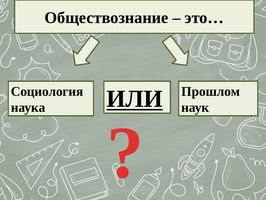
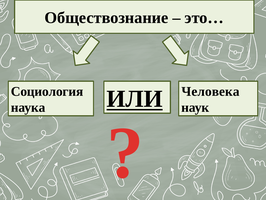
Прошлом: Прошлом -> Человека
